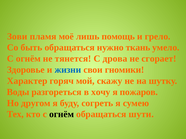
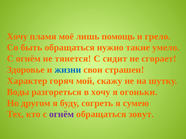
Зови at (17, 37): Зови -> Хочу
ткань: ткань -> такие
дрова: дрова -> сидит
гномики: гномики -> страшен
пожаров: пожаров -> огоньки
огнём at (62, 115) colour: black -> purple
шути: шути -> зовут
